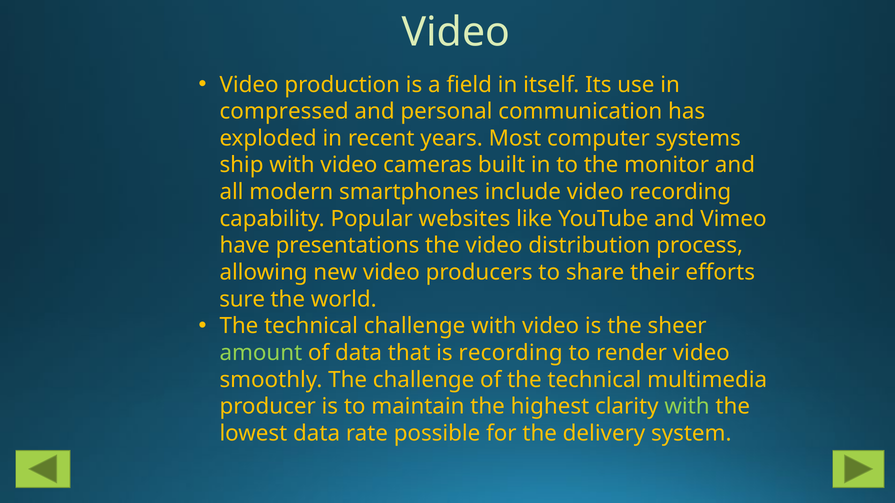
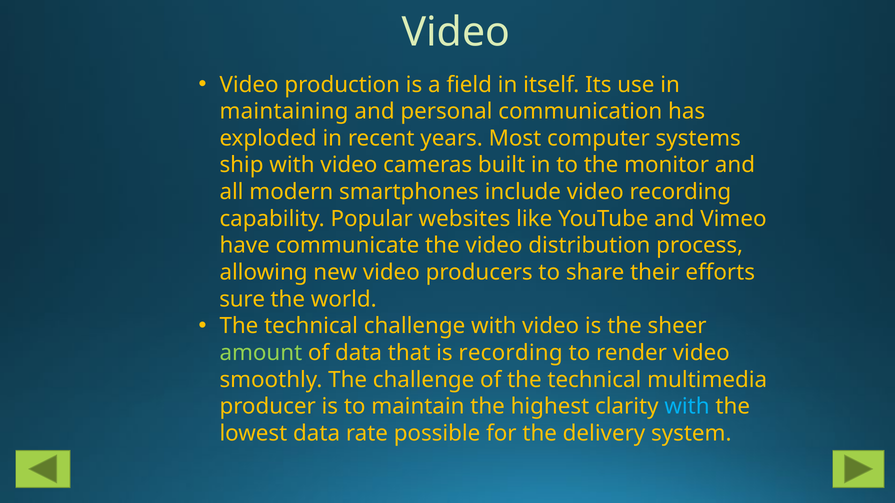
compressed: compressed -> maintaining
presentations: presentations -> communicate
with at (687, 407) colour: light green -> light blue
